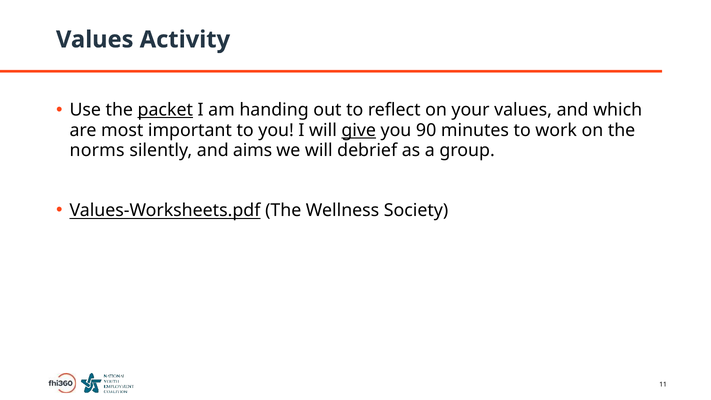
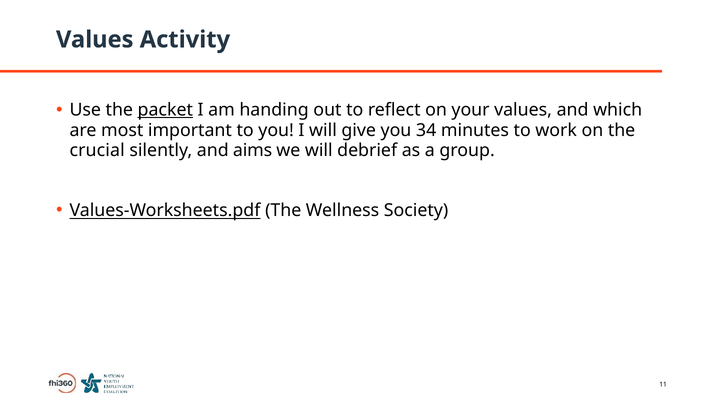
give underline: present -> none
90: 90 -> 34
norms: norms -> crucial
